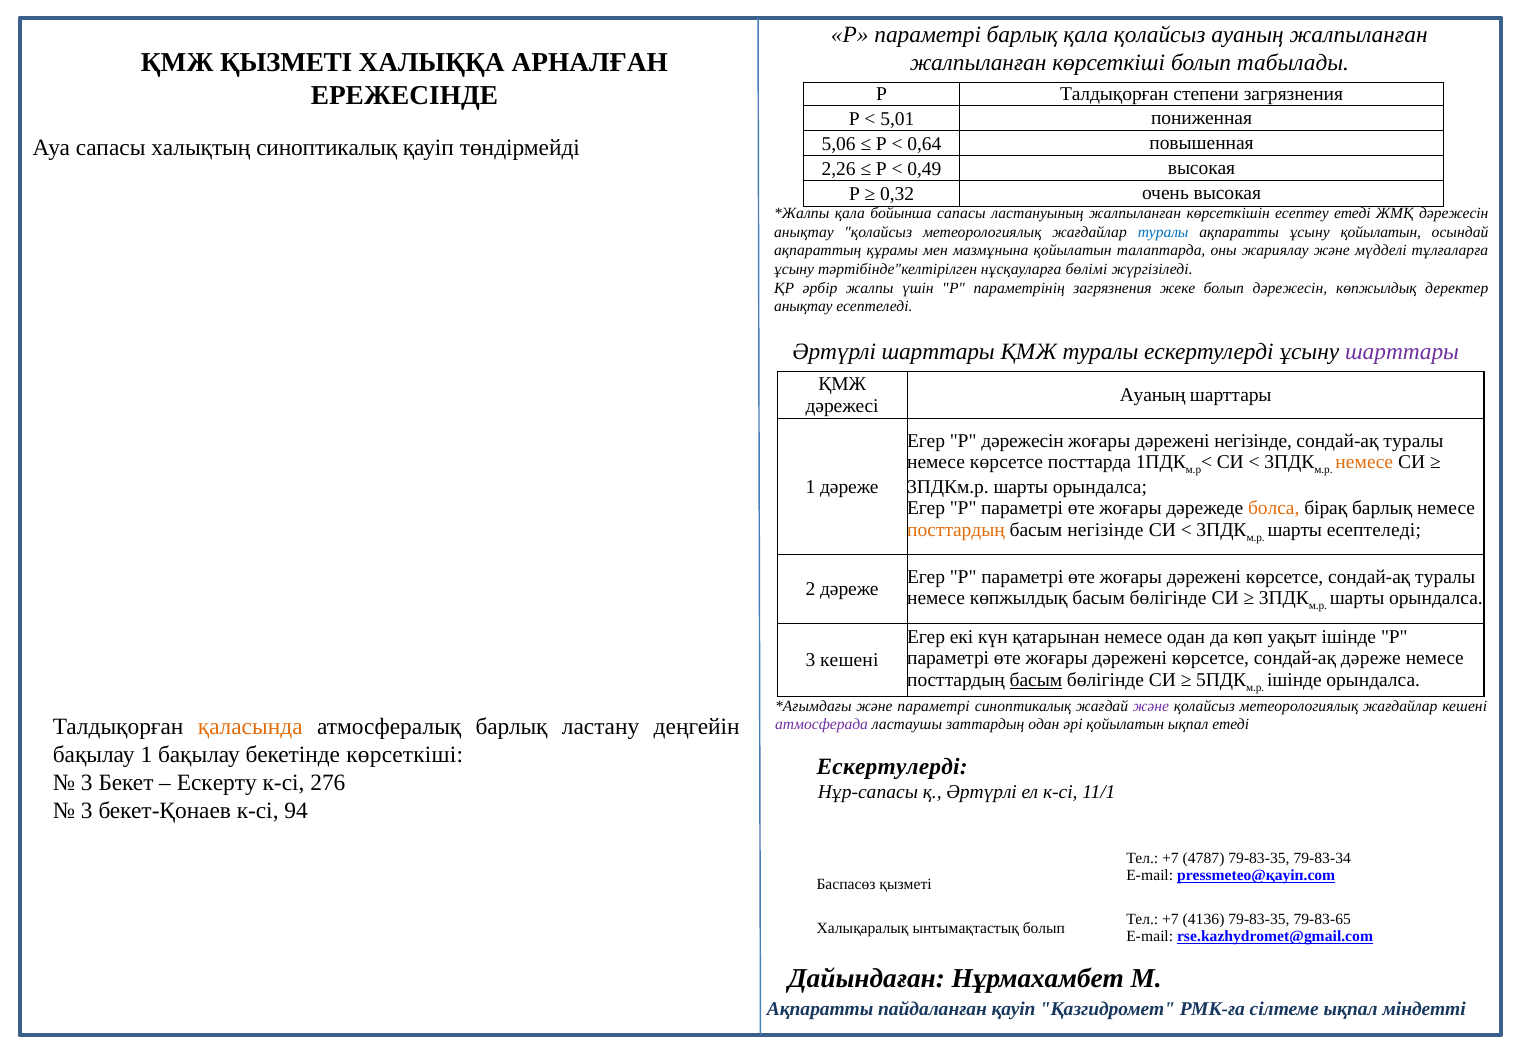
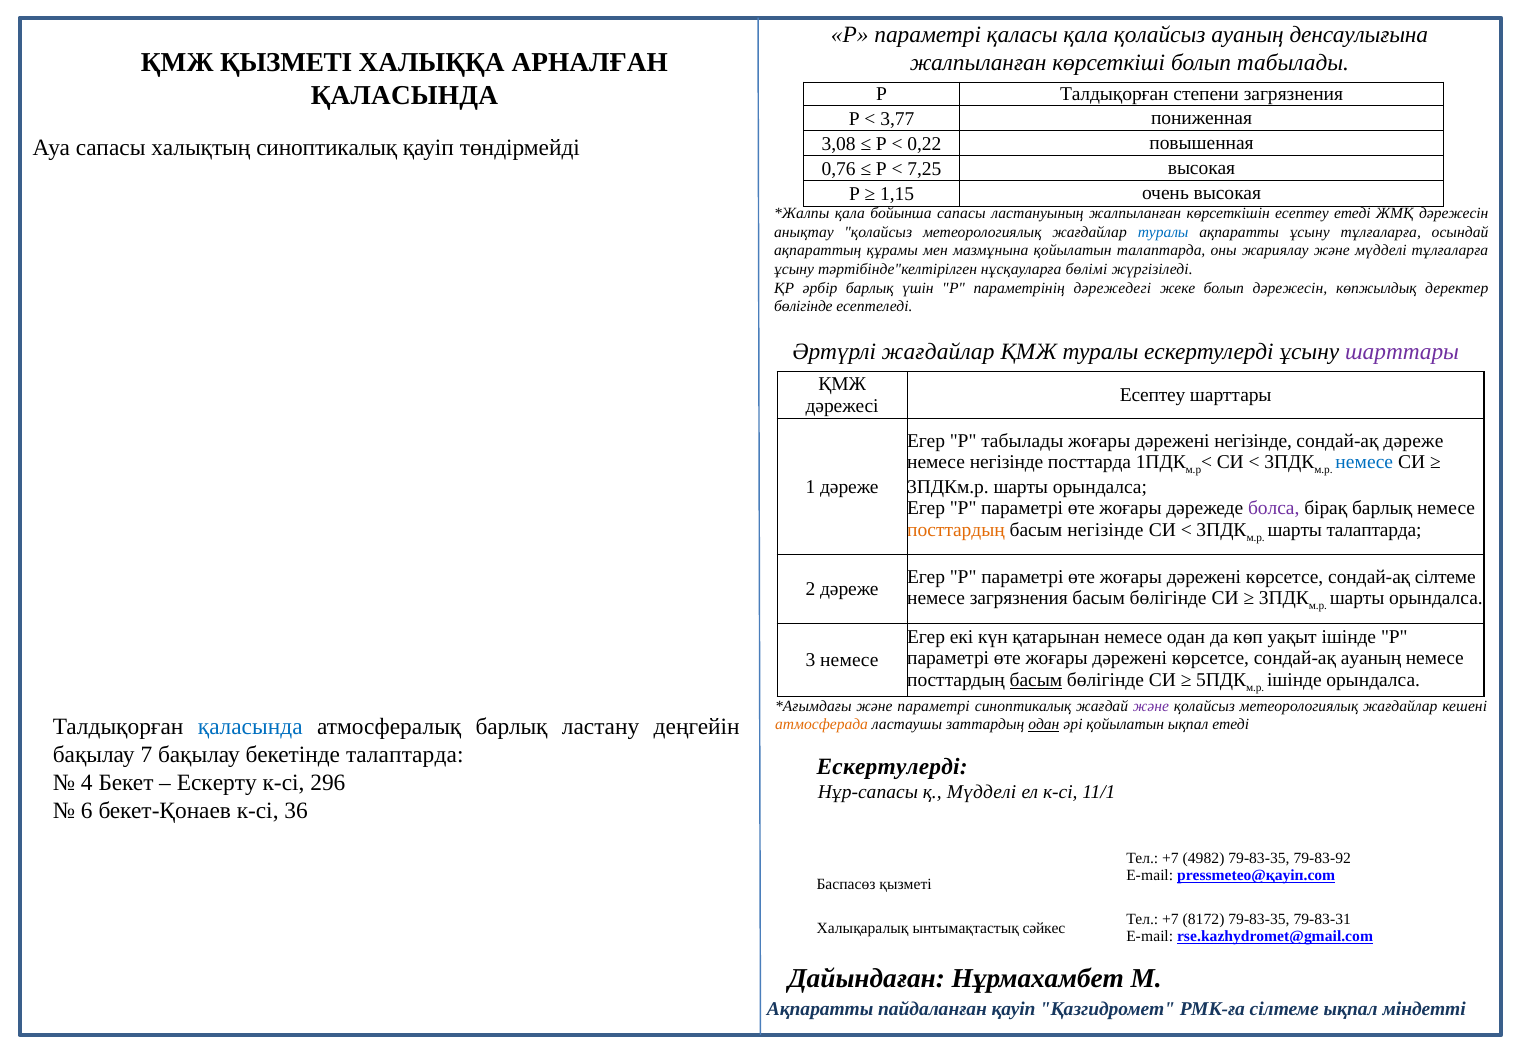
параметрі барлық: барлық -> қаласы
ауаның жалпыланған: жалпыланған -> денсаулығына
ЕРЕЖЕСІНДЕ at (404, 96): ЕРЕЖЕСІНДЕ -> ҚАЛАСЫНДА
5,01: 5,01 -> 3,77
5,06: 5,06 -> 3,08
0,64: 0,64 -> 0,22
2,26: 2,26 -> 0,76
0,49: 0,49 -> 7,25
0,32: 0,32 -> 1,15
ұсыну қойылатын: қойылатын -> тұлғаларға
әрбір жалпы: жалпы -> барлық
параметрінің загрязнения: загрязнения -> дәрежедегі
анықтау at (803, 307): анықтау -> бөлігінде
Әртүрлі шарттары: шарттары -> жағдайлар
Ауаның at (1153, 395): Ауаның -> Есептеу
Р дәрежесін: дәрежесін -> табылады
туралы at (1413, 441): туралы -> дәреже
немесе көрсетсе: көрсетсе -> негізінде
немесе at (1364, 462) colour: orange -> blue
болса colour: orange -> purple
шарты есептеледі: есептеледі -> талаптарда
көрсетсе сондай-ақ туралы: туралы -> сілтеме
немесе көпжылдық: көпжылдық -> загрязнения
сондай-ақ дәреже: дәреже -> ауаның
3 кешені: кешені -> немесе
қаласында at (250, 727) colour: orange -> blue
атмосферада colour: purple -> orange
одан at (1044, 725) underline: none -> present
бақылау 1: 1 -> 7
бекетінде көрсеткіші: көрсеткіші -> талаптарда
3 at (87, 783): 3 -> 4
276: 276 -> 296
қ Әртүрлі: Әртүрлі -> Мүдделі
3 at (87, 811): 3 -> 6
94: 94 -> 36
4787: 4787 -> 4982
79-83-34: 79-83-34 -> 79-83-92
4136: 4136 -> 8172
79-83-65: 79-83-65 -> 79-83-31
ынтымақтастық болып: болып -> сәйкес
